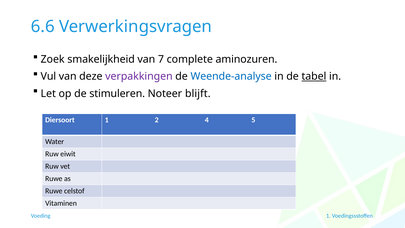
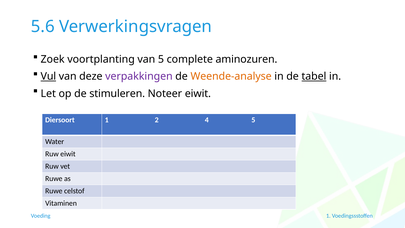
6.6: 6.6 -> 5.6
smakelijkheid: smakelijkheid -> voortplanting
van 7: 7 -> 5
Vul underline: none -> present
Weende-analyse colour: blue -> orange
Noteer blijft: blijft -> eiwit
